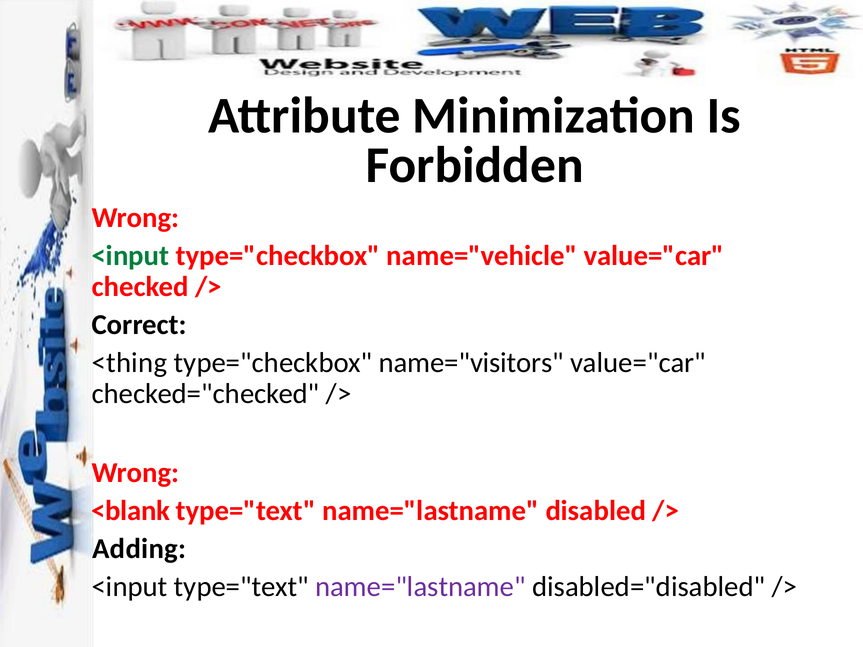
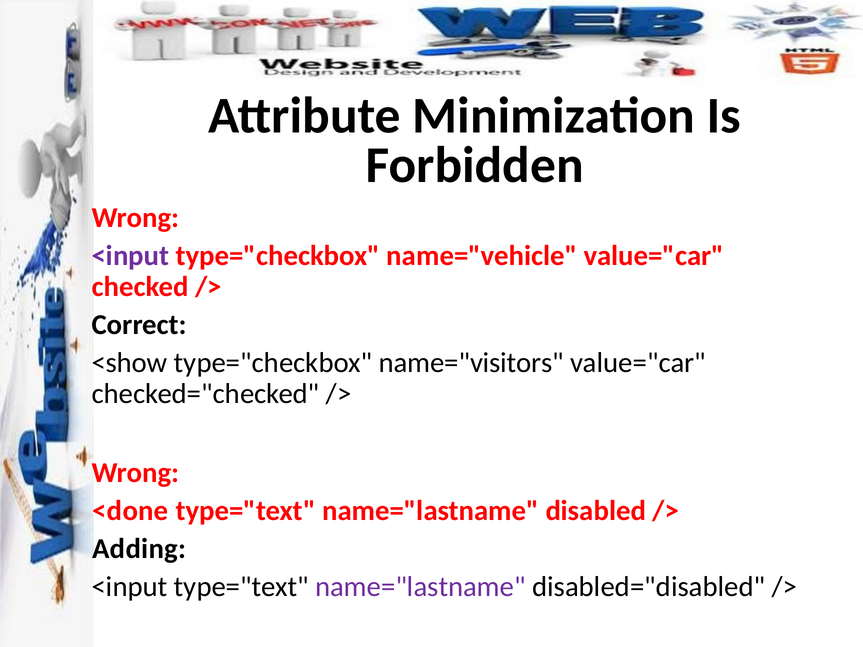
<input at (130, 256) colour: green -> purple
<thing: <thing -> <show
<blank: <blank -> <done
